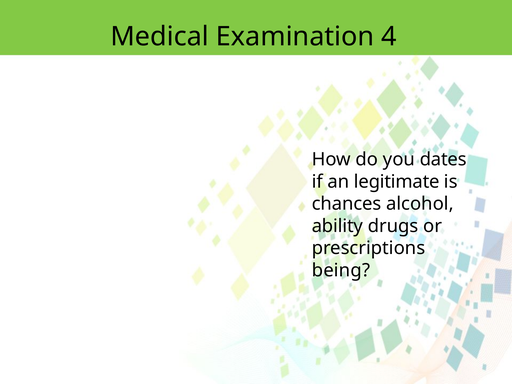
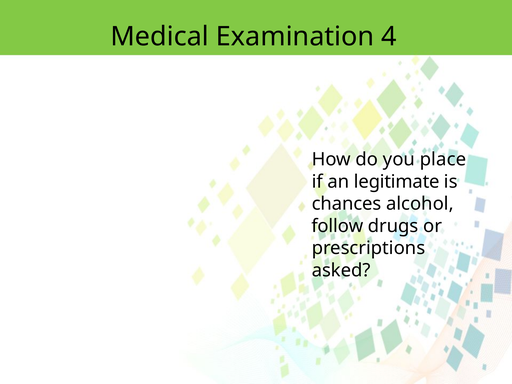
dates: dates -> place
ability: ability -> follow
being: being -> asked
